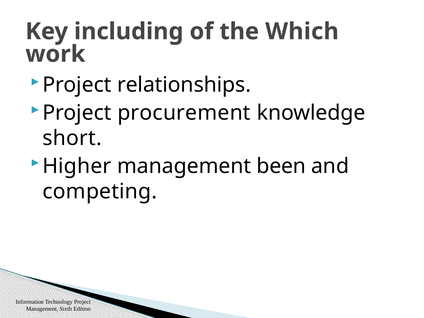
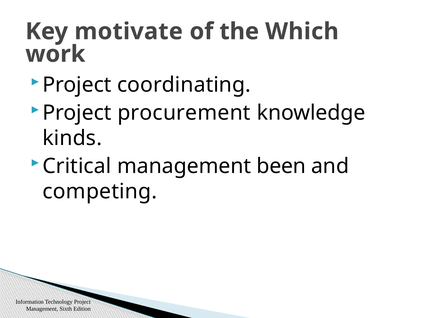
including: including -> motivate
relationships: relationships -> coordinating
short: short -> kinds
Higher: Higher -> Critical
